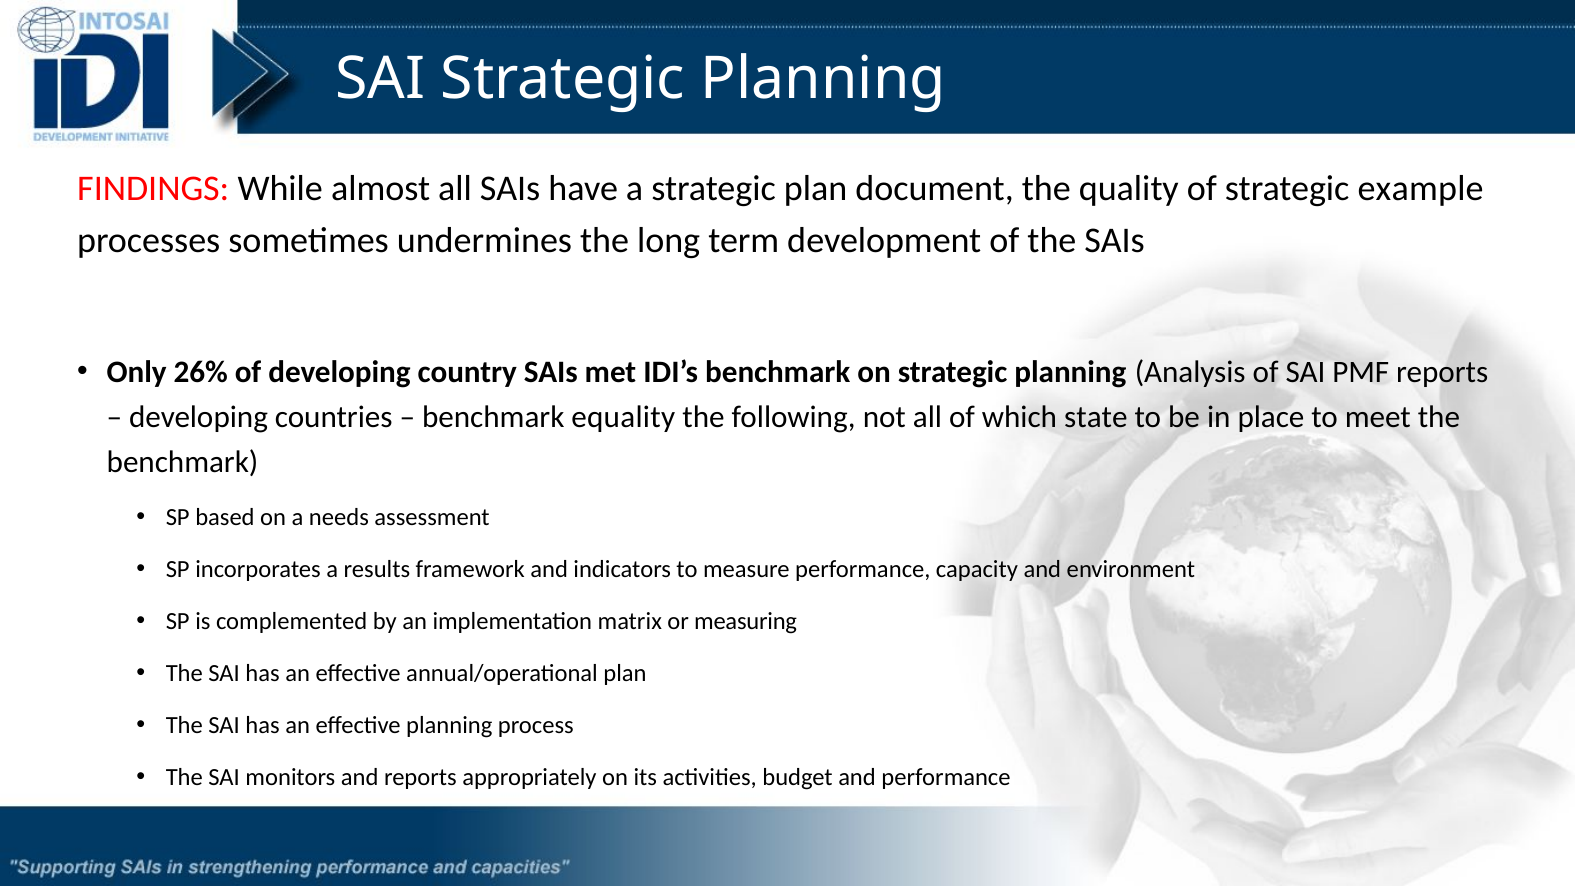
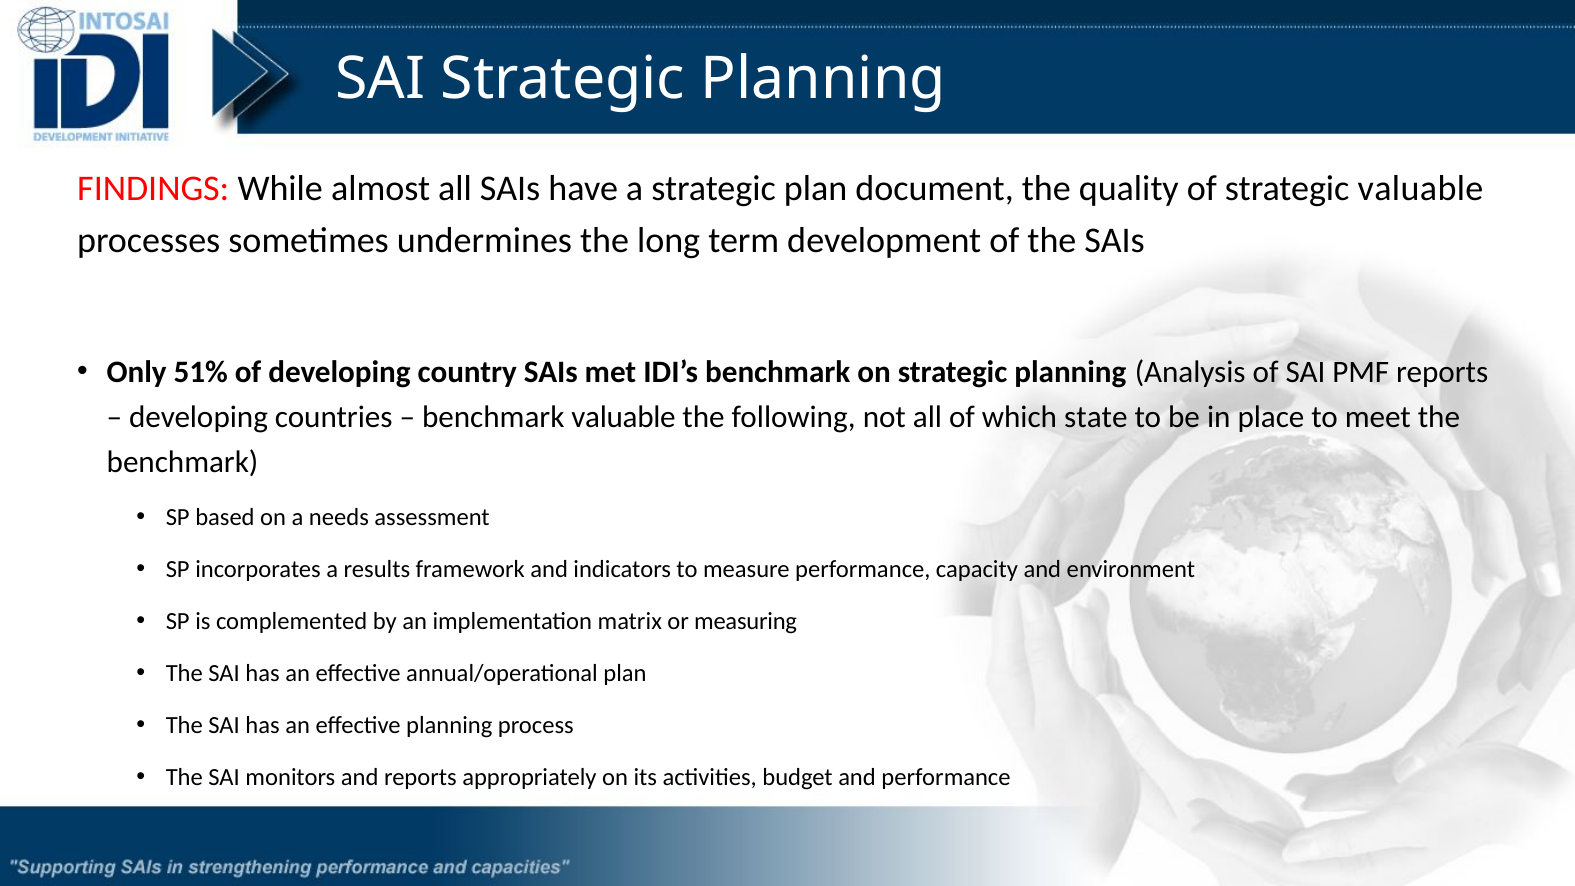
strategic example: example -> valuable
26%: 26% -> 51%
benchmark equality: equality -> valuable
